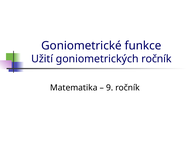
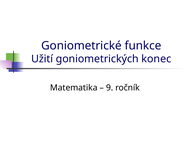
goniometrických ročník: ročník -> konec
